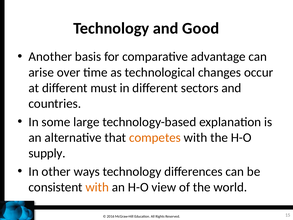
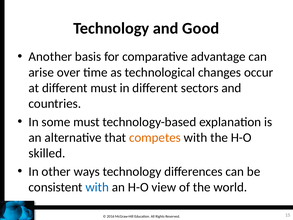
some large: large -> must
supply: supply -> skilled
with at (97, 187) colour: orange -> blue
